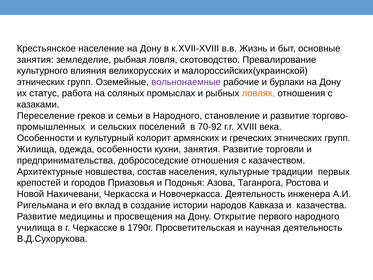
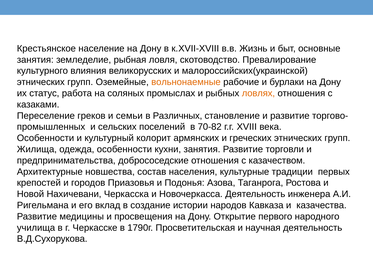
вольнонаемные colour: purple -> orange
в Народного: Народного -> Различных
70-92: 70-92 -> 70-82
